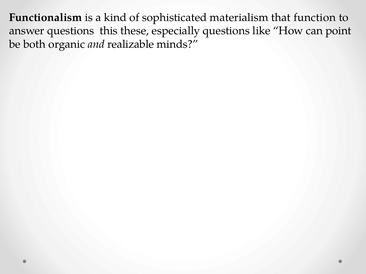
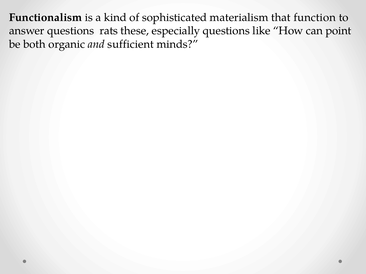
this: this -> rats
realizable: realizable -> sufficient
